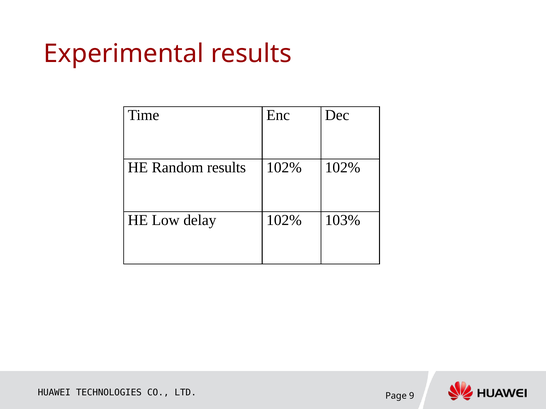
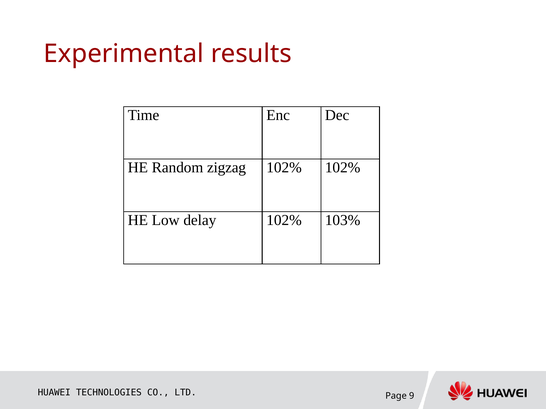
Random results: results -> zigzag
